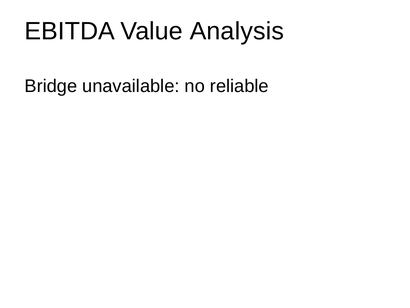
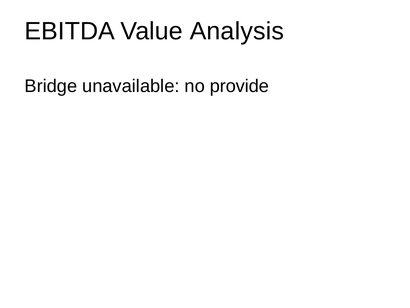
reliable: reliable -> provide
